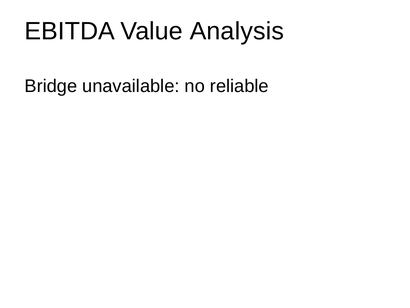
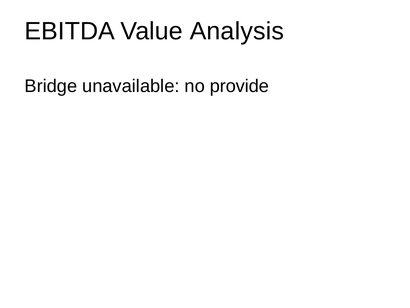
reliable: reliable -> provide
